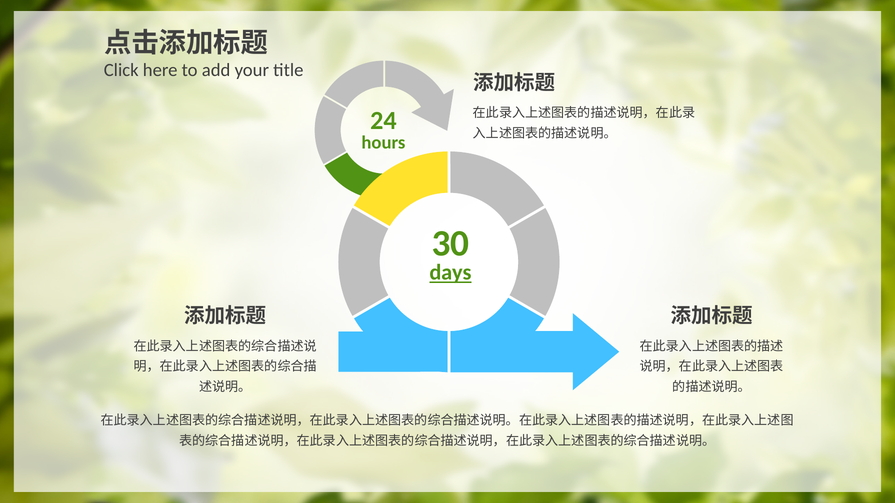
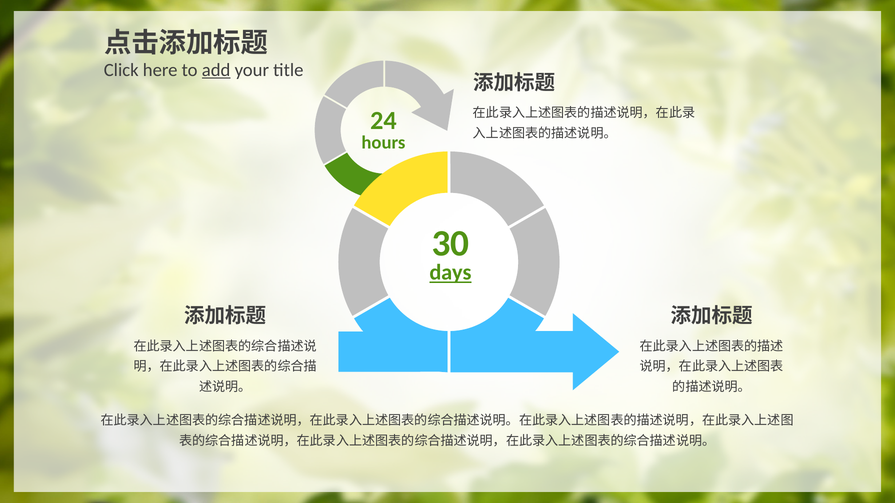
add underline: none -> present
